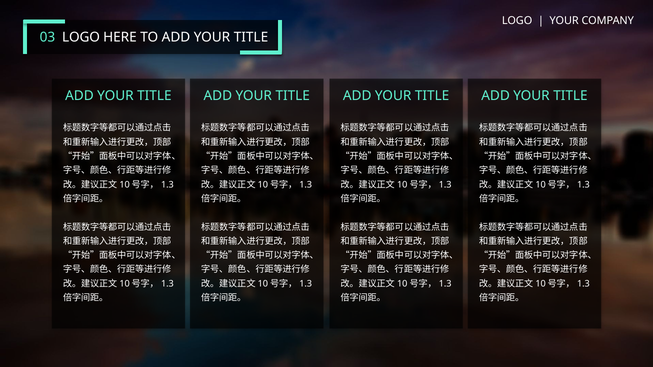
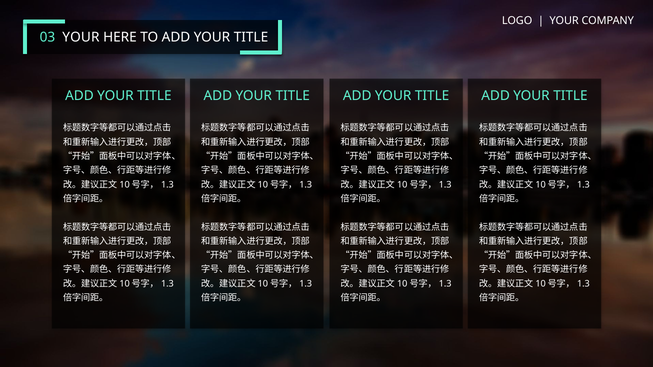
03 LOGO: LOGO -> YOUR
